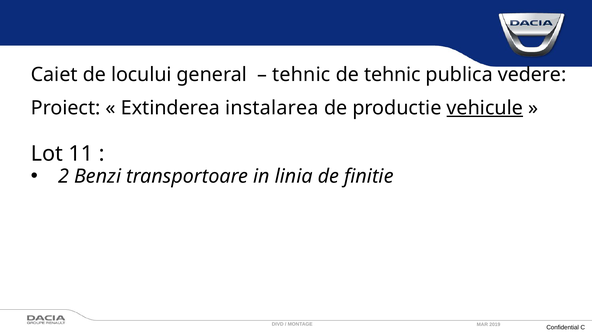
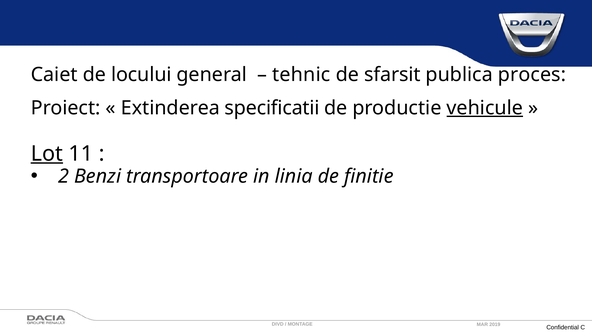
de tehnic: tehnic -> sfarsit
vedere: vedere -> proces
instalarea: instalarea -> specificatii
Lot underline: none -> present
